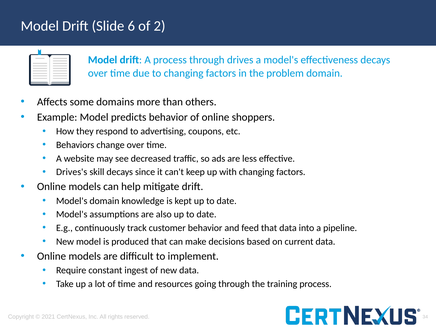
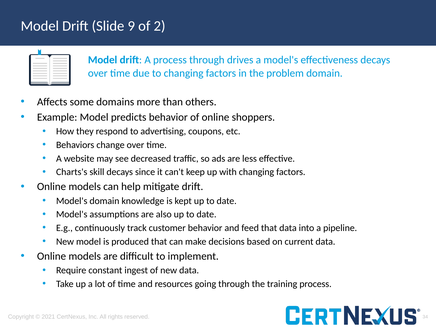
6: 6 -> 9
Drives's: Drives's -> Charts's
